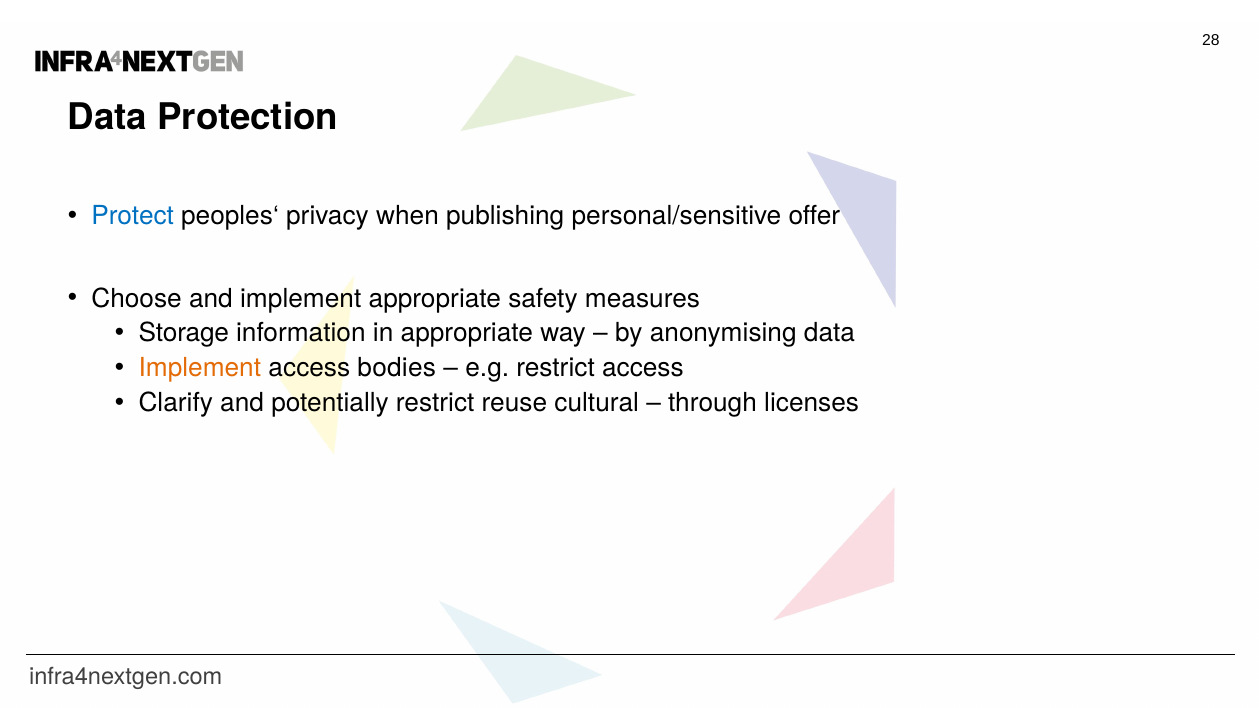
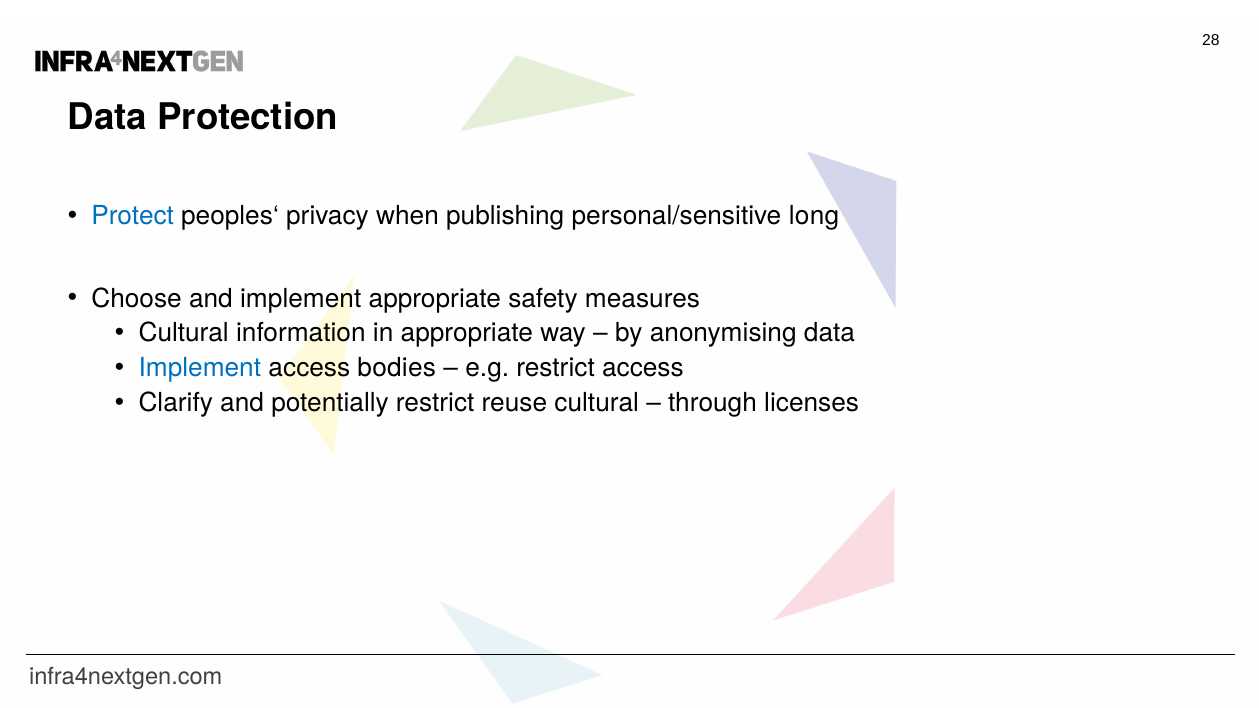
offer: offer -> long
Storage at (184, 333): Storage -> Cultural
Implement at (200, 368) colour: orange -> blue
